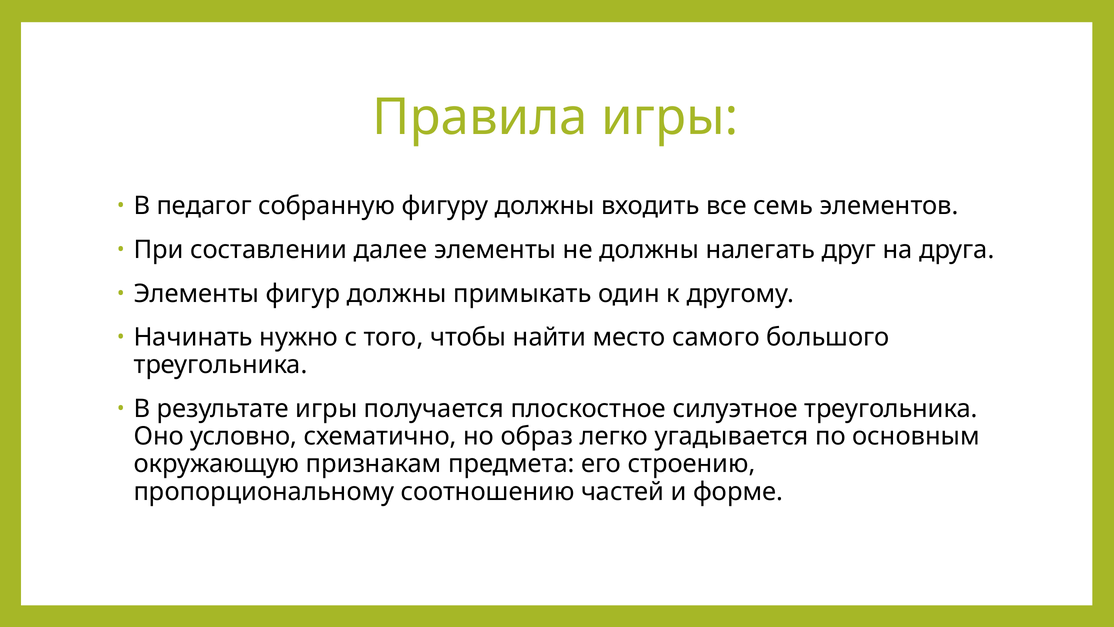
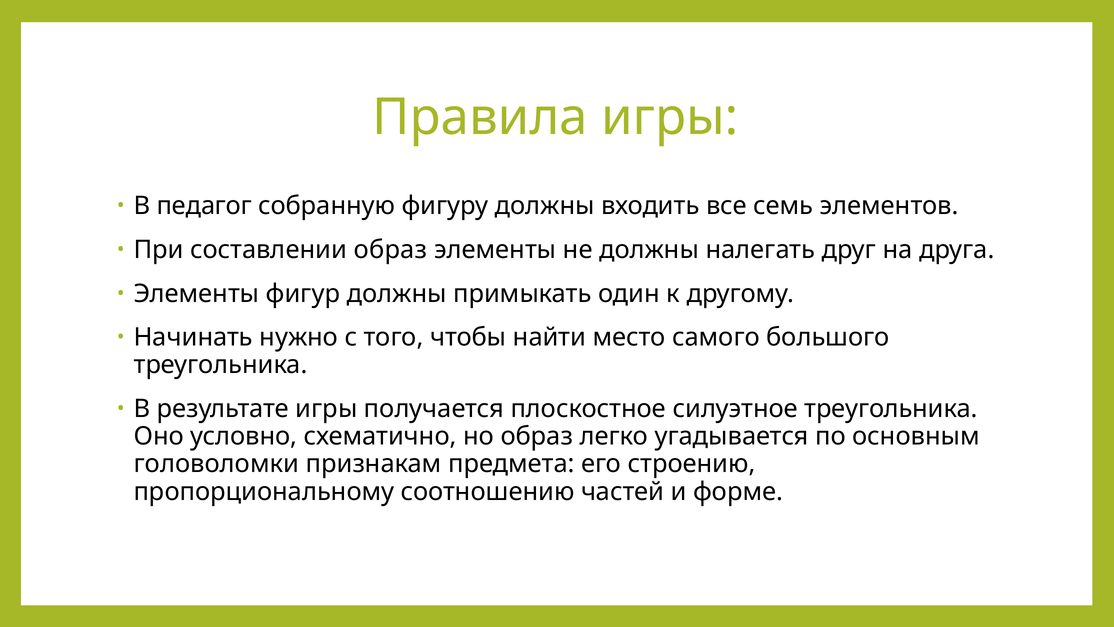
составлении далее: далее -> образ
окружающую: окружающую -> головоломки
